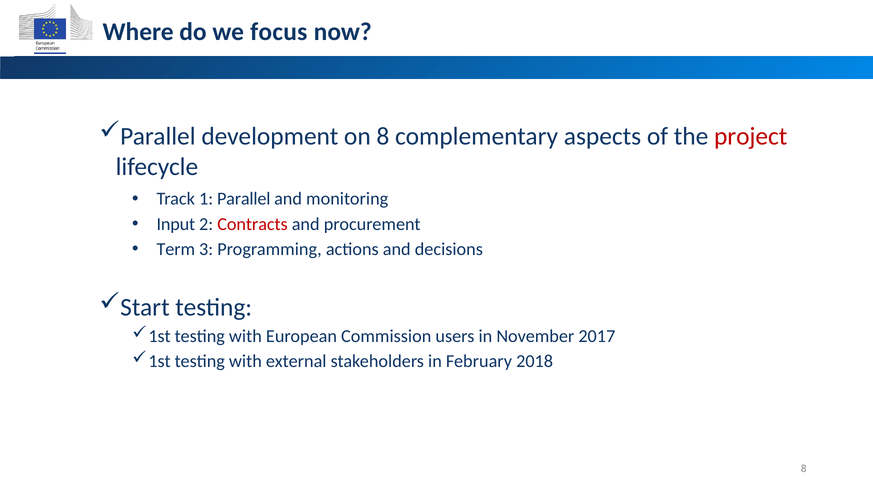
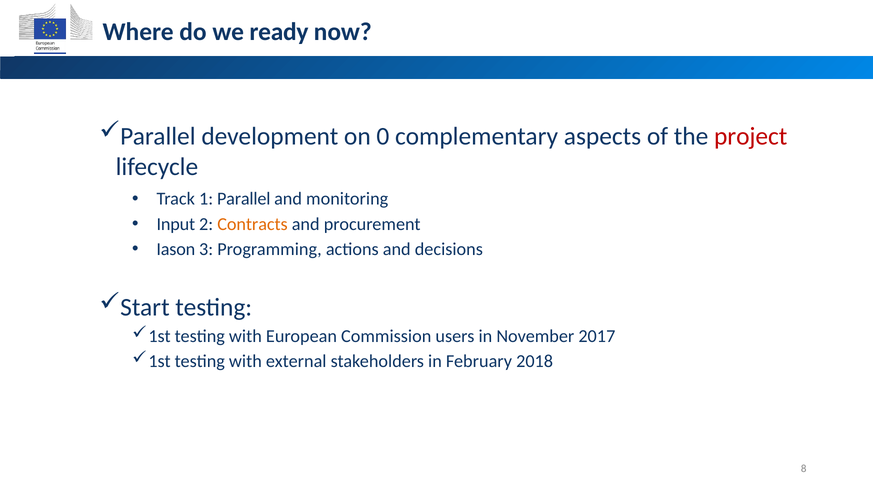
focus: focus -> ready
on 8: 8 -> 0
Contracts colour: red -> orange
Term: Term -> Iason
